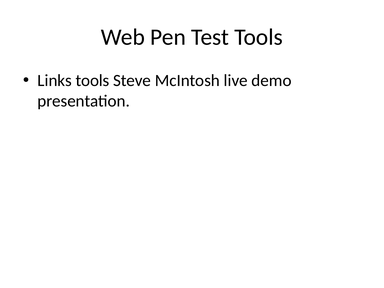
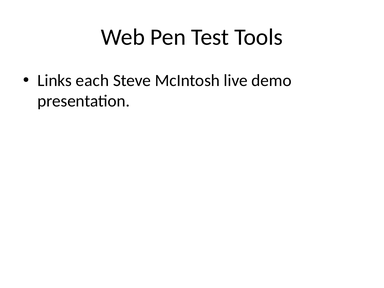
Links tools: tools -> each
